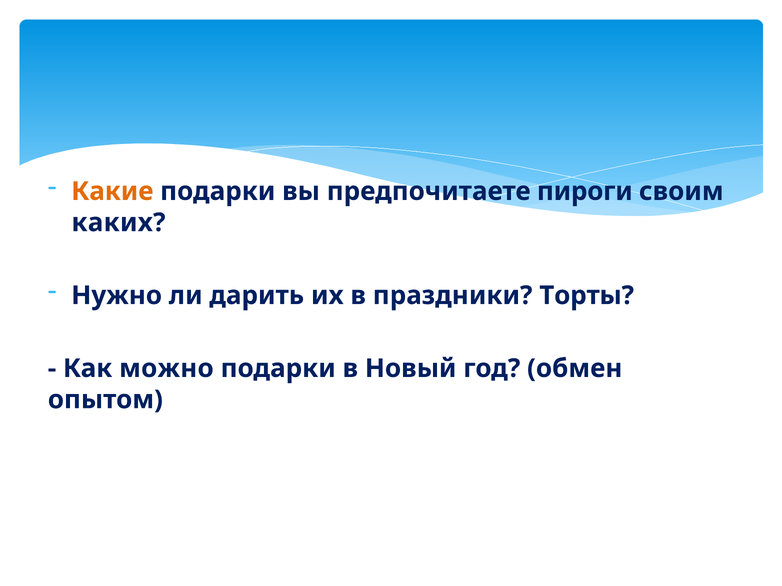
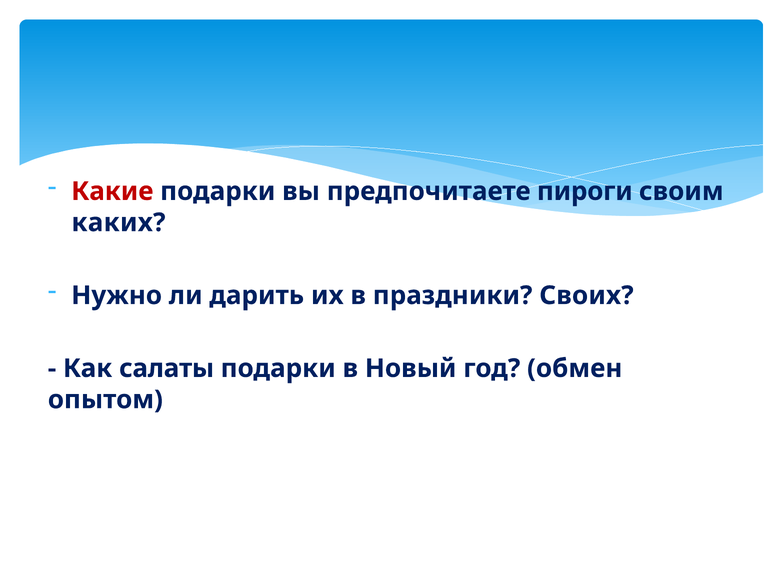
Какие colour: orange -> red
Торты: Торты -> Своих
можно: можно -> салаты
